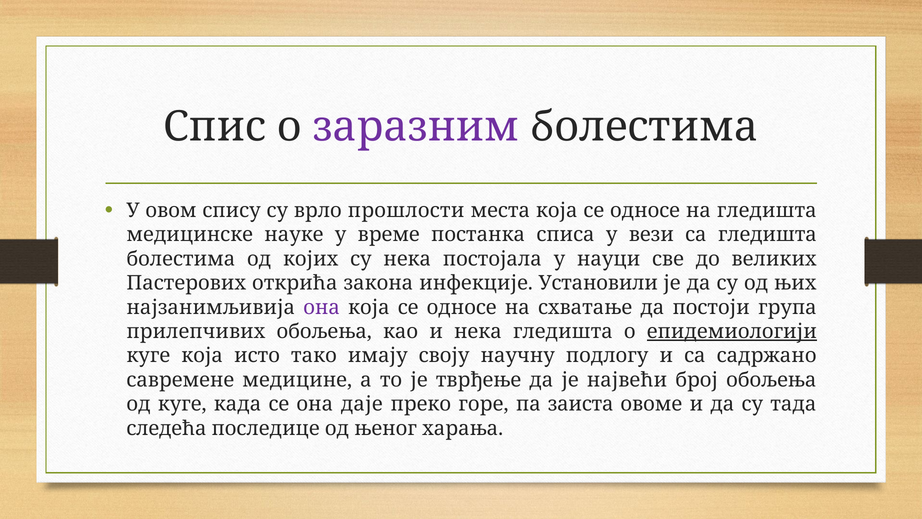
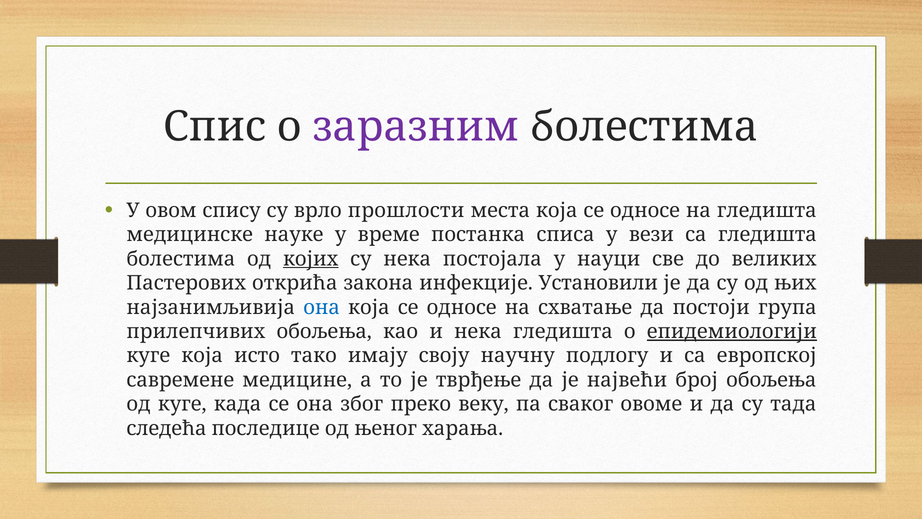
којих underline: none -> present
она at (322, 307) colour: purple -> blue
садржано: садржано -> европској
даје: даје -> због
горе: горе -> веку
заиста: заиста -> сваког
